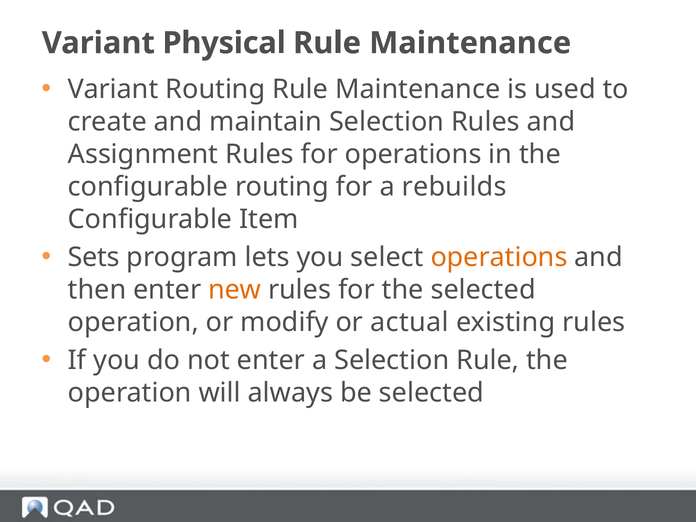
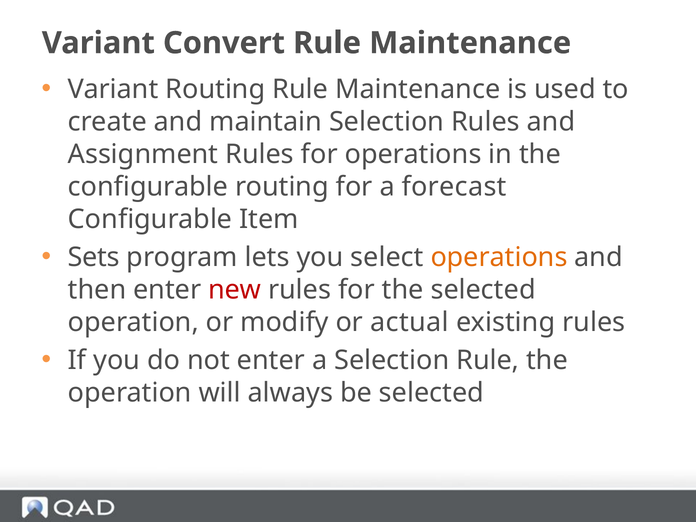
Physical: Physical -> Convert
rebuilds: rebuilds -> forecast
new colour: orange -> red
